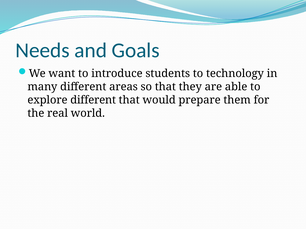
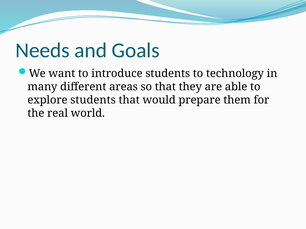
explore different: different -> students
